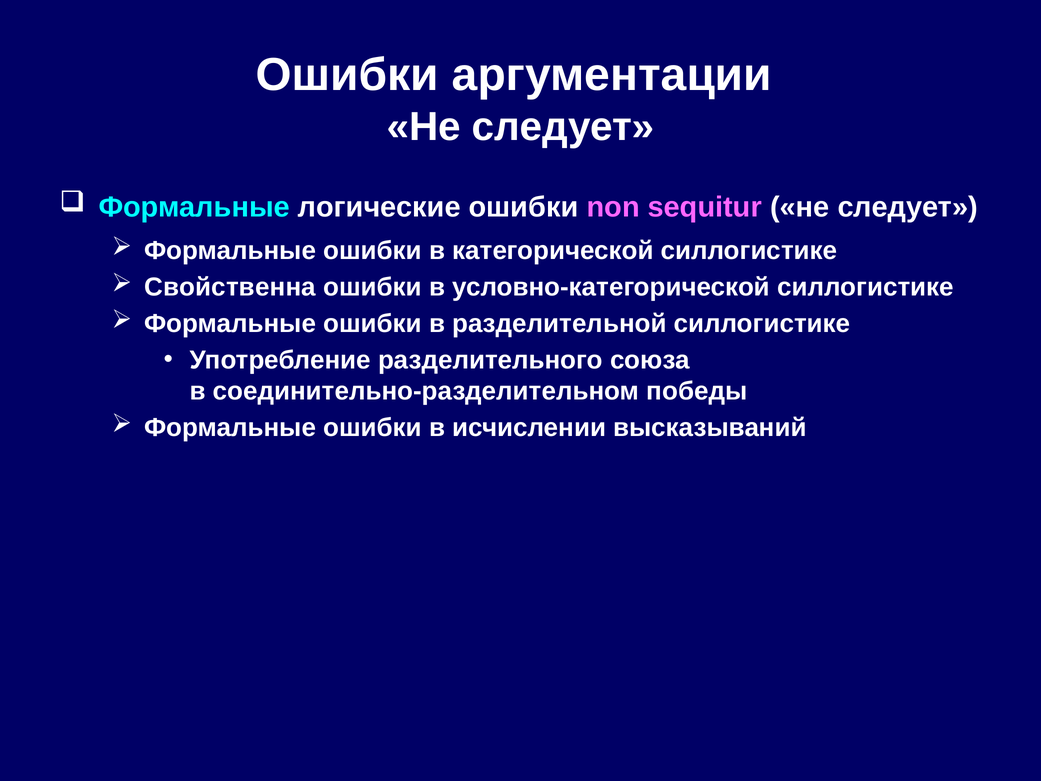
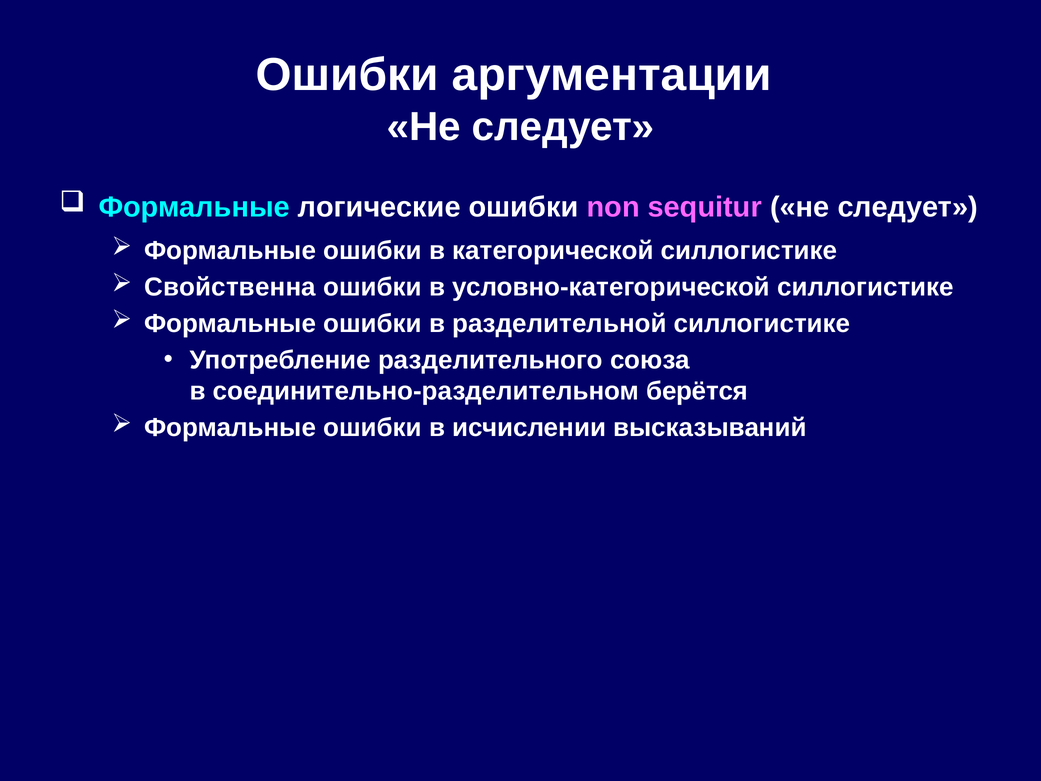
победы: победы -> берётся
